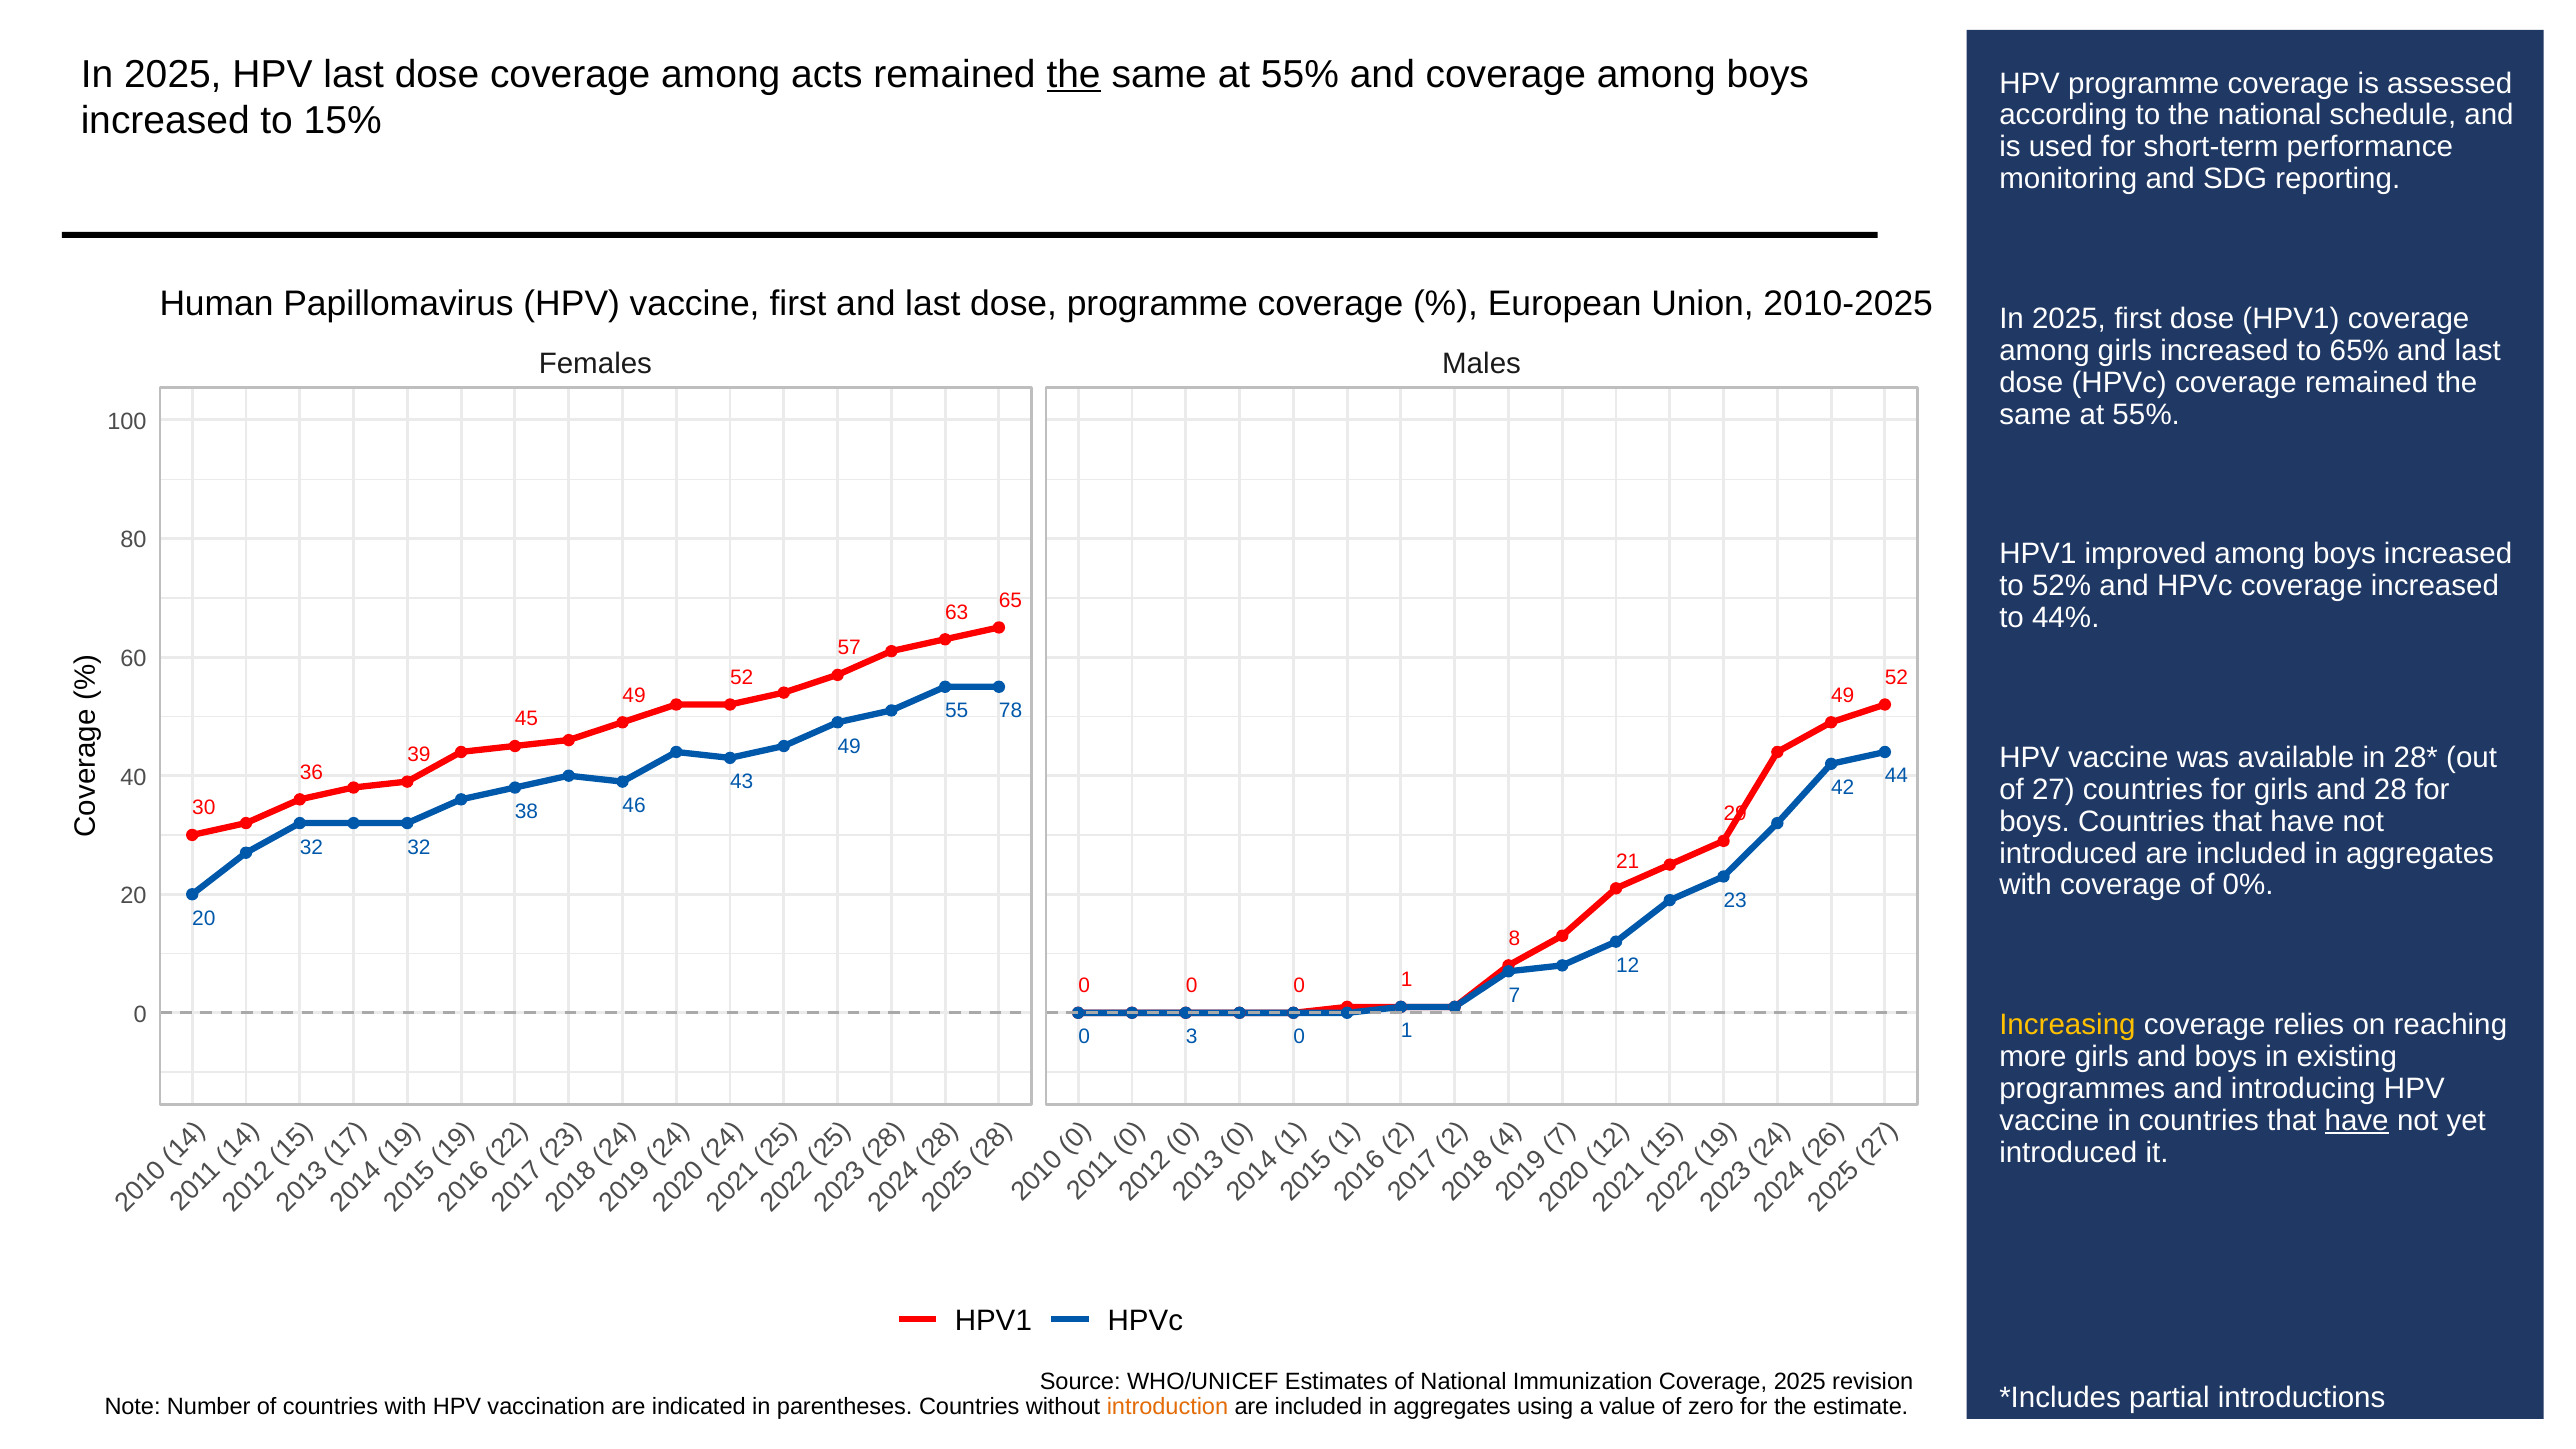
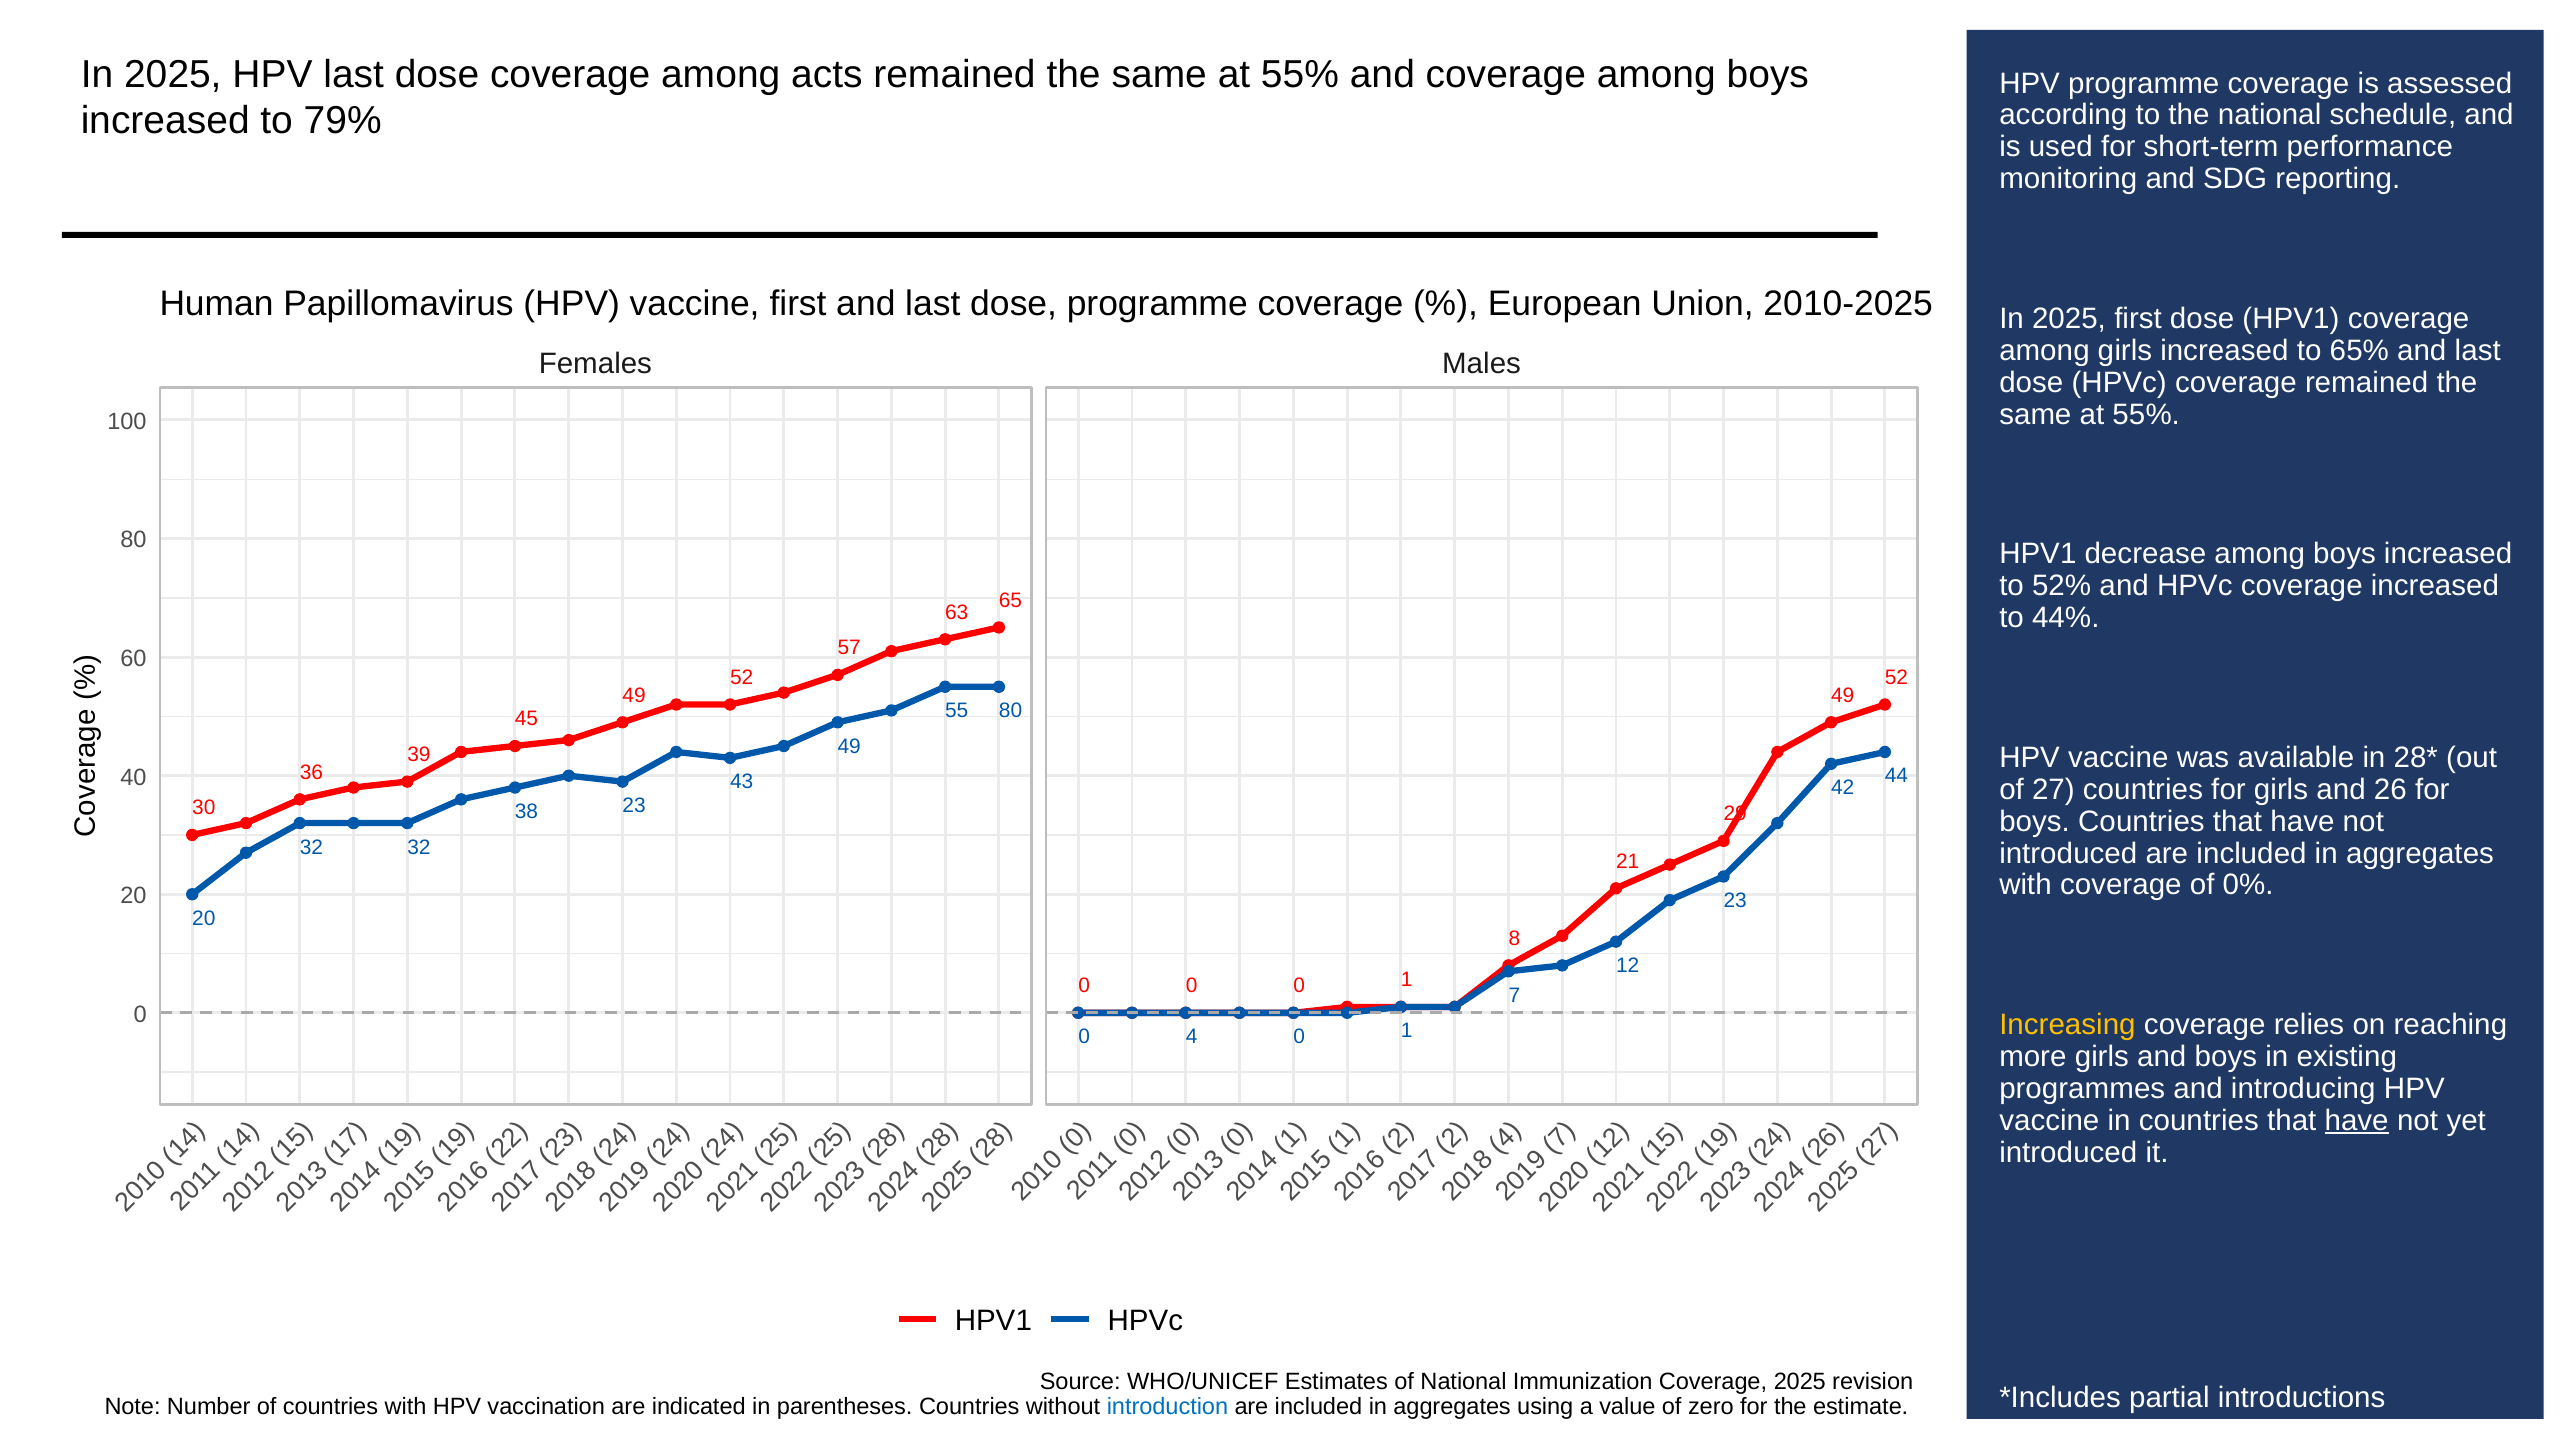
the at (1074, 74) underline: present -> none
15%: 15% -> 79%
improved: improved -> decrease
55 78: 78 -> 80
28: 28 -> 26
38 46: 46 -> 23
0 3: 3 -> 4
introduction colour: orange -> blue
